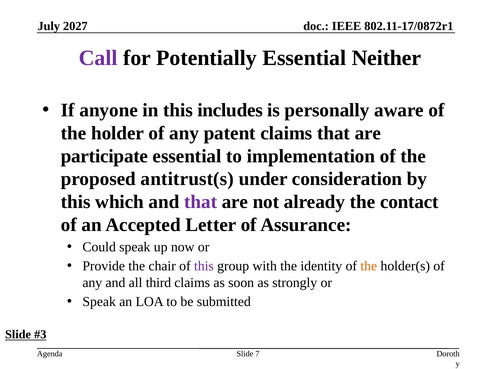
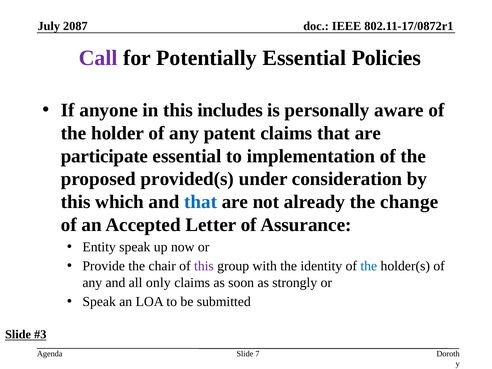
2027: 2027 -> 2087
Neither: Neither -> Policies
antitrust(s: antitrust(s -> provided(s
that at (201, 202) colour: purple -> blue
contact: contact -> change
Could: Could -> Entity
the at (369, 266) colour: orange -> blue
third: third -> only
